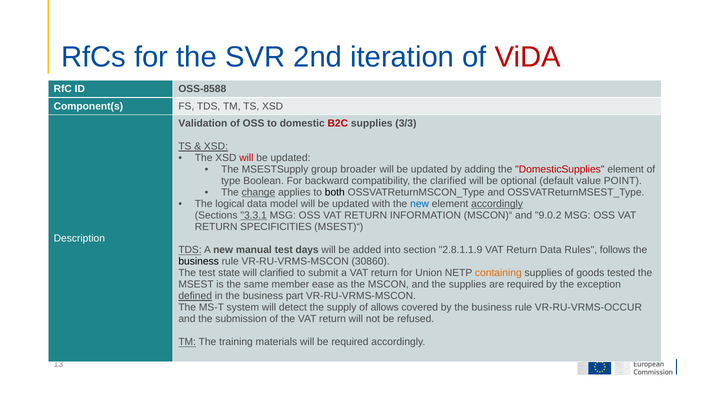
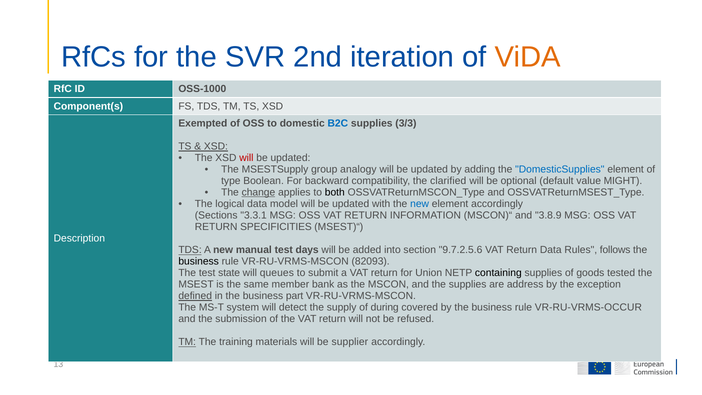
ViDA colour: red -> orange
OSS-8588: OSS-8588 -> OSS-1000
Validation: Validation -> Exempted
B2C colour: red -> blue
broader: broader -> analogy
DomesticSupplies colour: red -> blue
POINT: POINT -> MIGHT
accordingly at (497, 204) underline: present -> none
3.3.1 underline: present -> none
9.0.2: 9.0.2 -> 3.8.9
2.8.1.1.9: 2.8.1.1.9 -> 9.7.2.5.6
30860: 30860 -> 82093
will clarified: clarified -> queues
containing colour: orange -> black
ease: ease -> bank
are required: required -> address
allows: allows -> during
be required: required -> supplier
